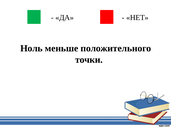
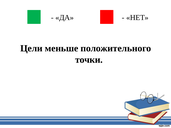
Ноль: Ноль -> Цели
